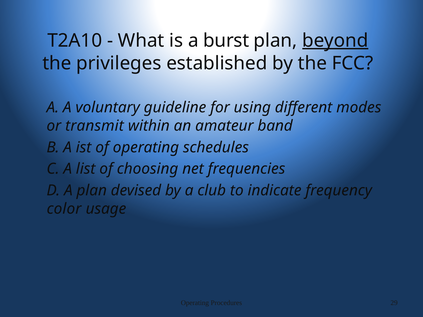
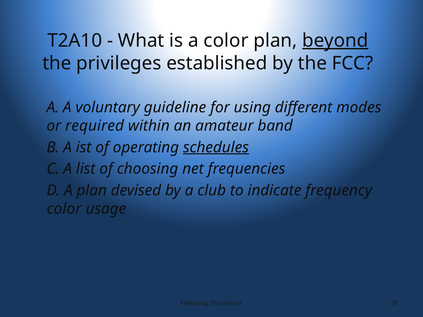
a burst: burst -> color
transmit: transmit -> required
schedules underline: none -> present
